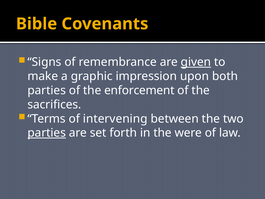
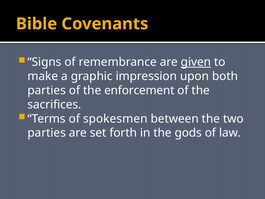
intervening: intervening -> spokesmen
parties at (47, 133) underline: present -> none
were: were -> gods
